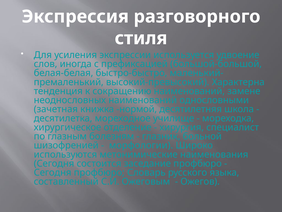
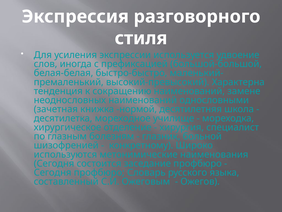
морфологии: морфологии -> конкретному
